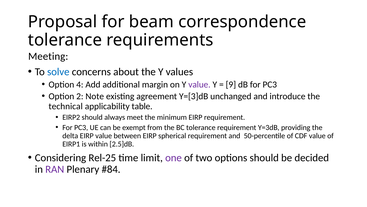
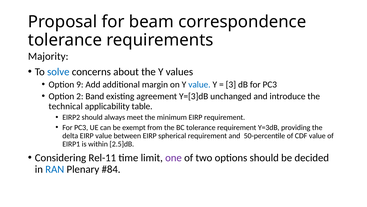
Meeting: Meeting -> Majority
4: 4 -> 9
value at (199, 84) colour: purple -> blue
9: 9 -> 3
Note: Note -> Band
Rel-25: Rel-25 -> Rel-11
RAN colour: purple -> blue
